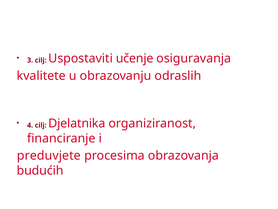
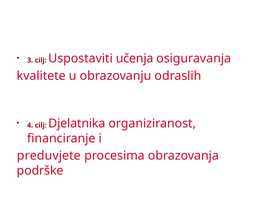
učenje: učenje -> učenja
budućih: budućih -> podrške
